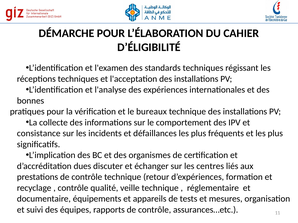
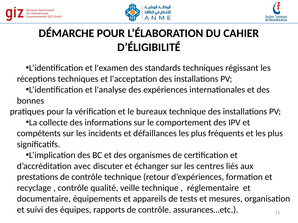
consistance: consistance -> compétents
dues: dues -> avec
